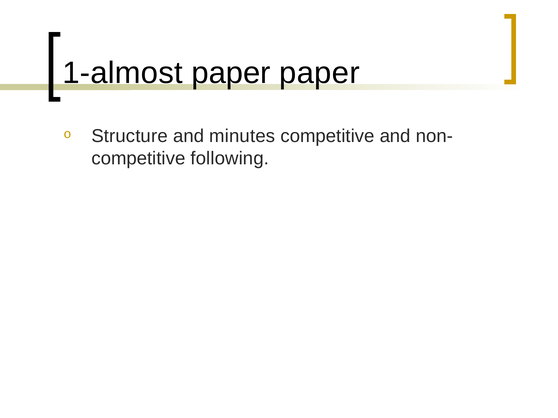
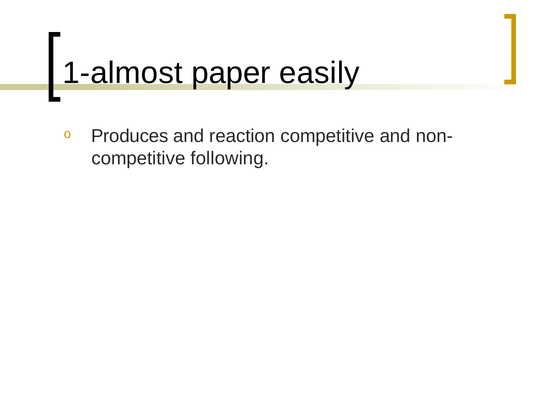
paper paper: paper -> easily
Structure: Structure -> Produces
minutes: minutes -> reaction
